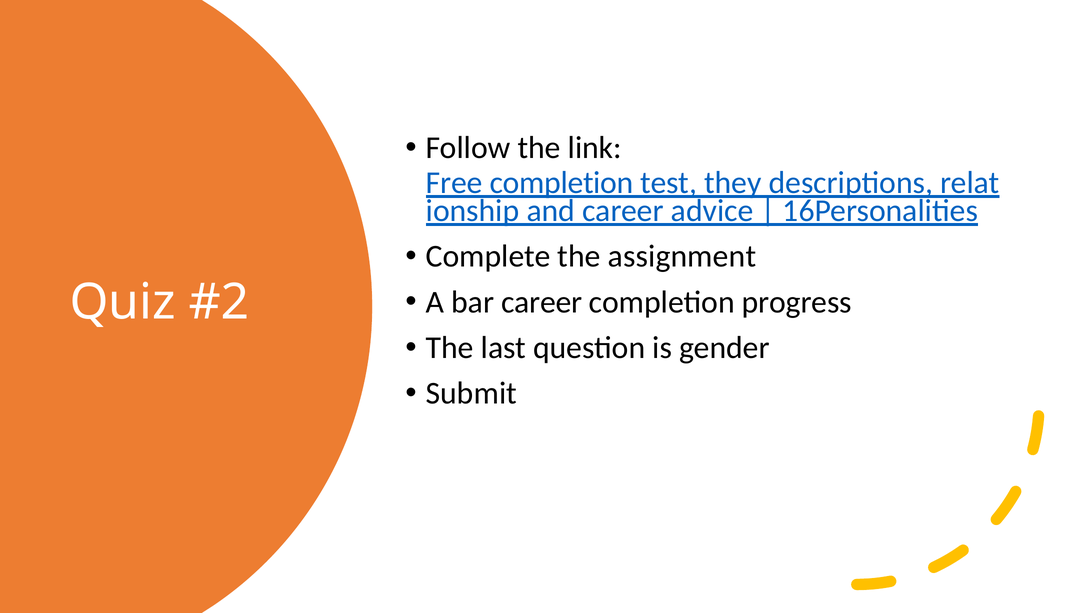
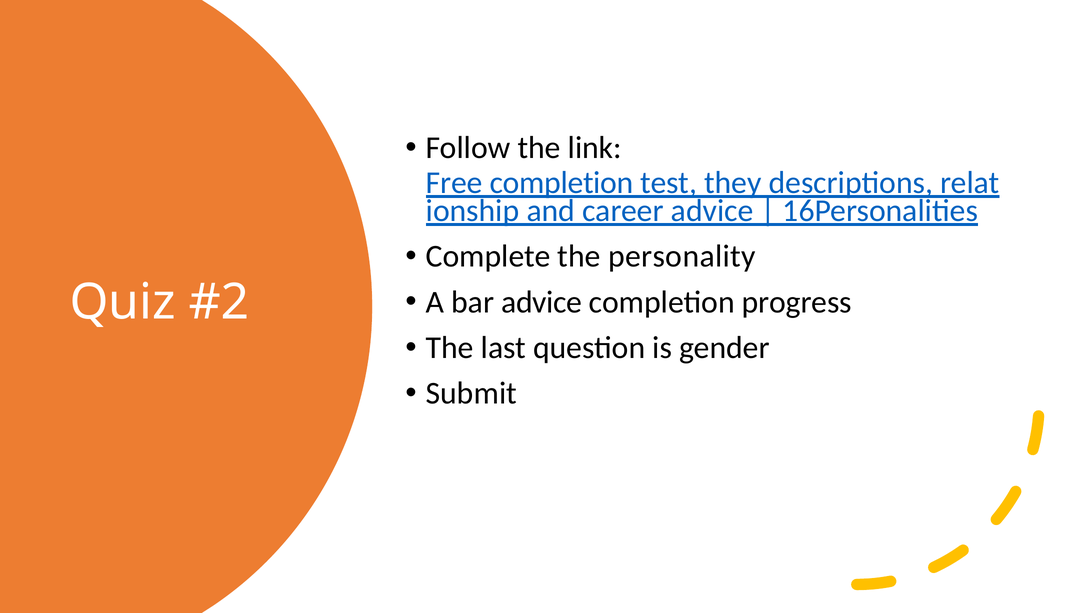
assignment: assignment -> personality
bar career: career -> advice
